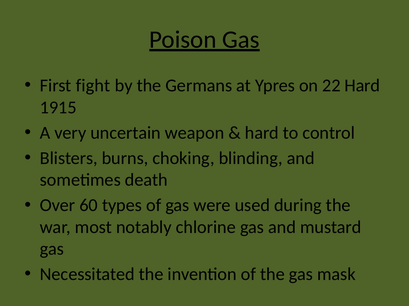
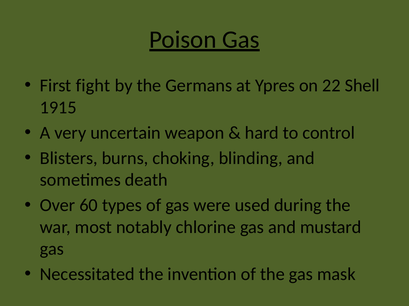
22 Hard: Hard -> Shell
